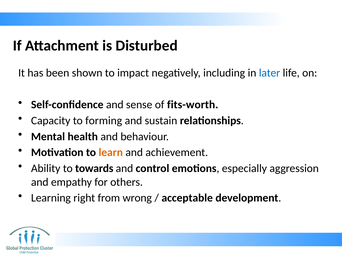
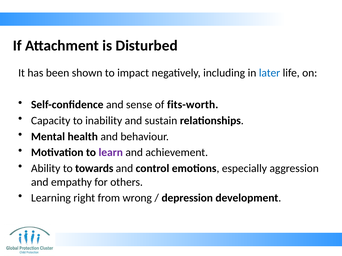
forming: forming -> inability
learn colour: orange -> purple
acceptable: acceptable -> depression
